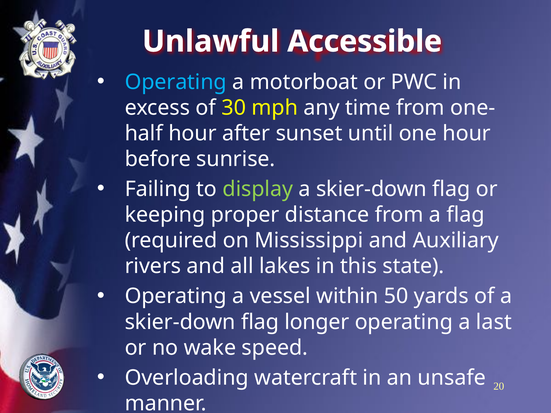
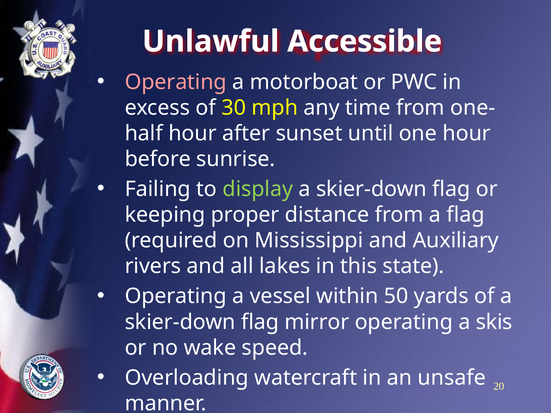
Operating at (176, 82) colour: light blue -> pink
longer: longer -> mirror
last: last -> skis
